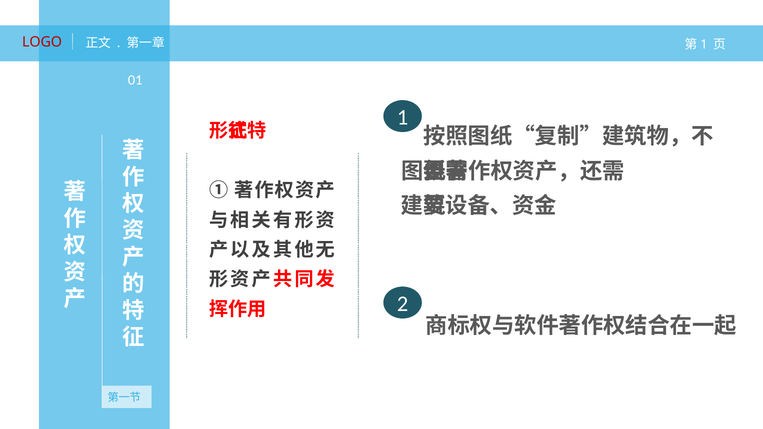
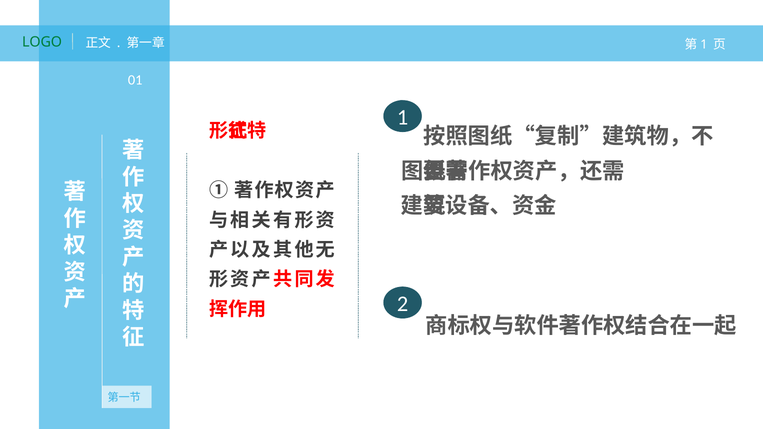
LOGO colour: red -> green
